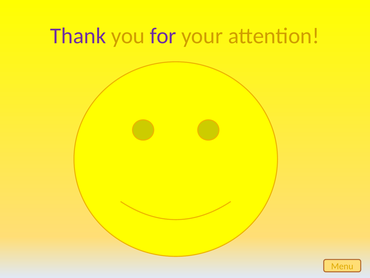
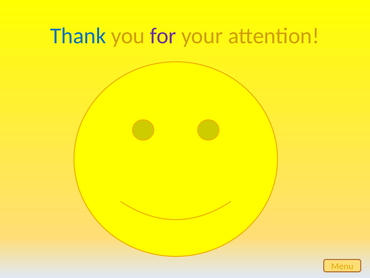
Thank colour: purple -> blue
